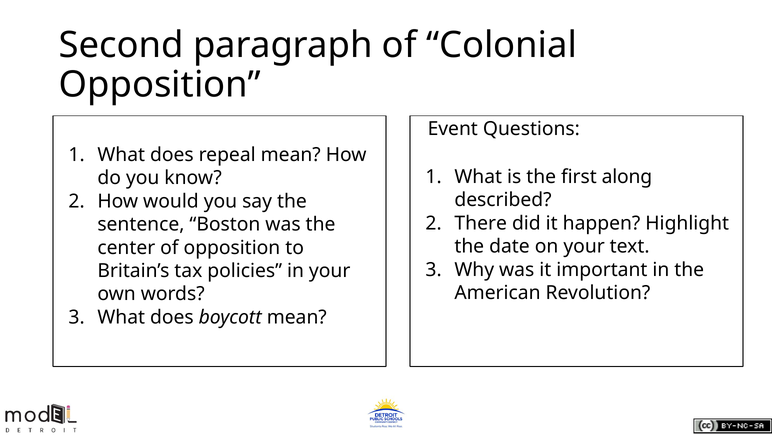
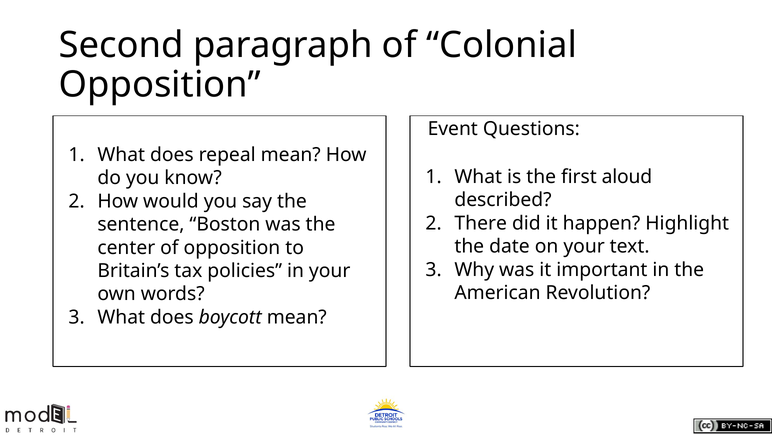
along: along -> aloud
